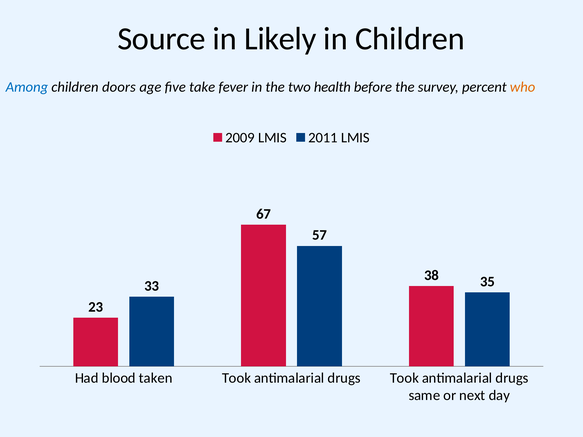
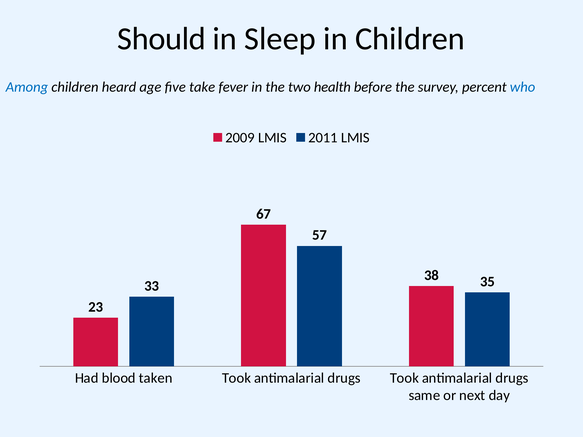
Source: Source -> Should
Likely: Likely -> Sleep
doors: doors -> heard
who colour: orange -> blue
